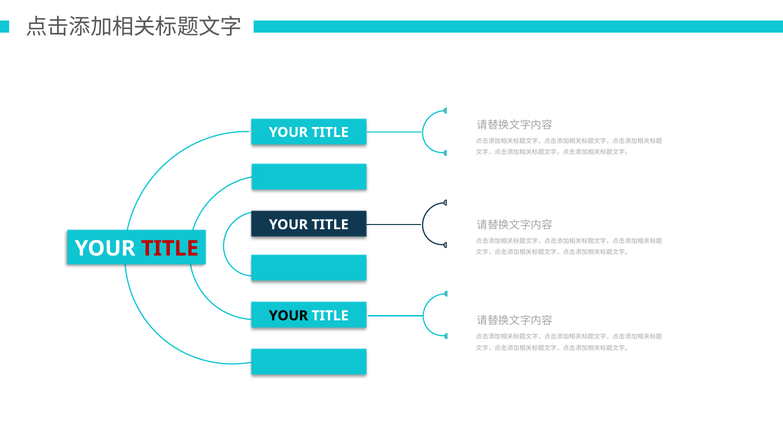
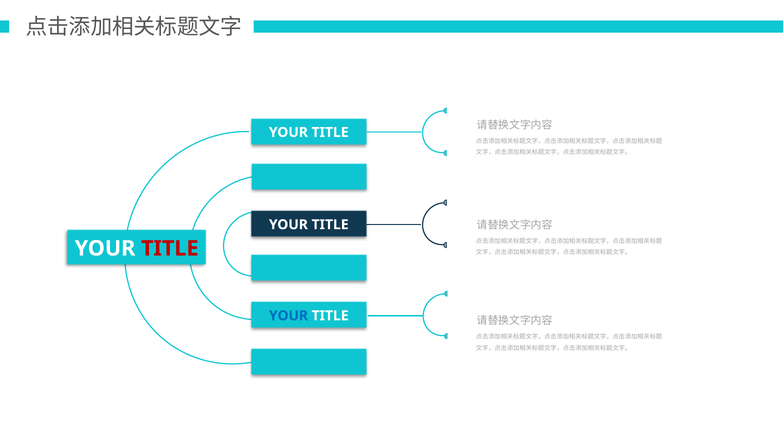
YOUR at (288, 316) colour: black -> blue
